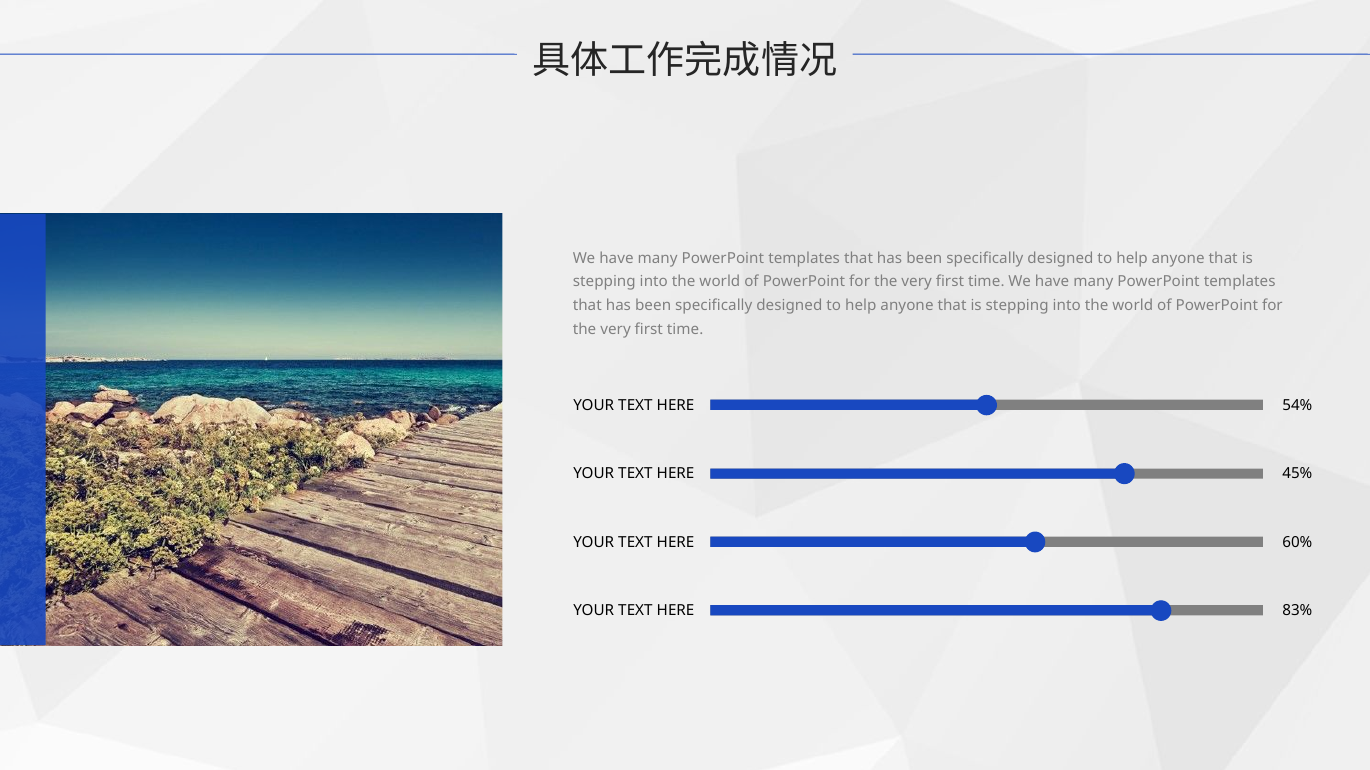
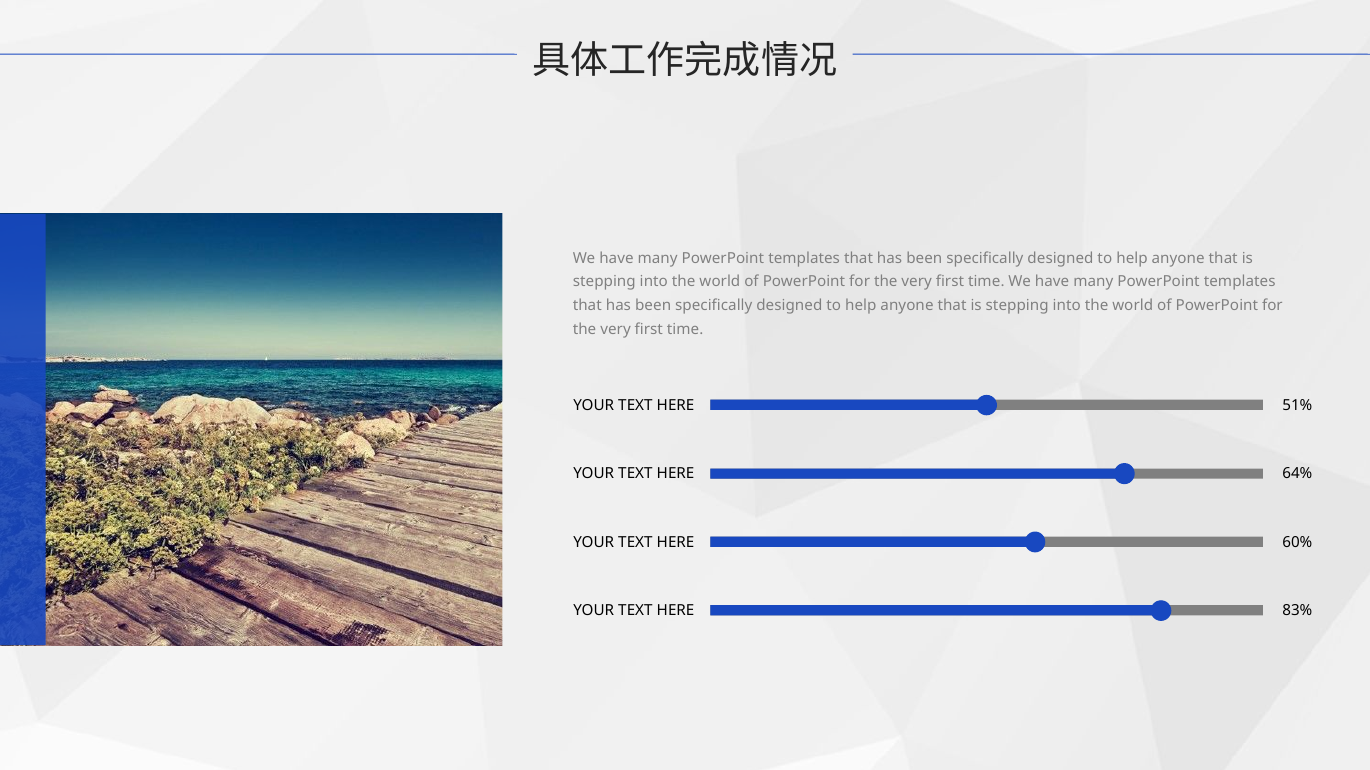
54%: 54% -> 51%
45%: 45% -> 64%
